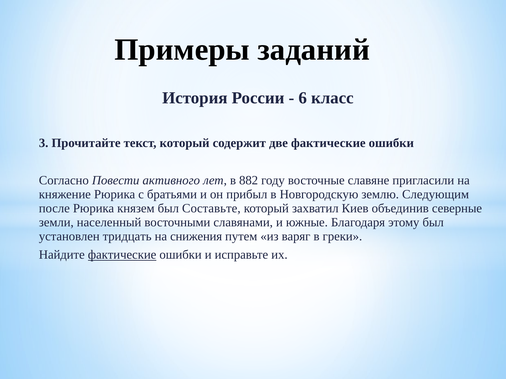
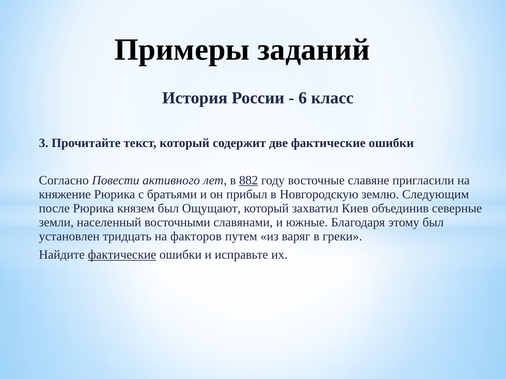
882 underline: none -> present
Составьте: Составьте -> Ощущают
снижения: снижения -> факторов
